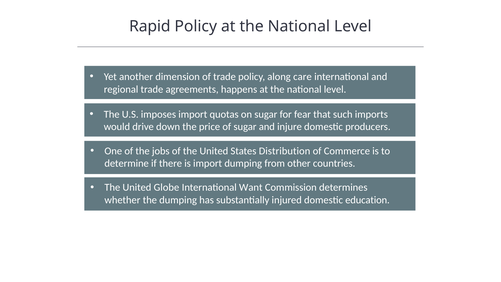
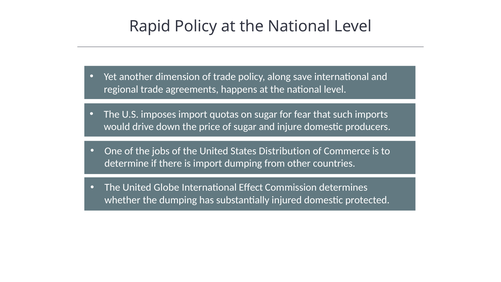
care: care -> save
Want: Want -> Effect
education: education -> protected
